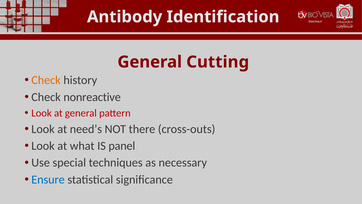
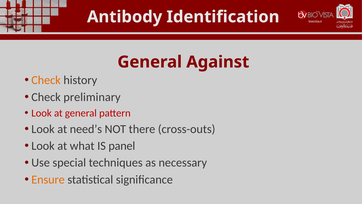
Cutting: Cutting -> Against
nonreactive: nonreactive -> preliminary
Ensure colour: blue -> orange
